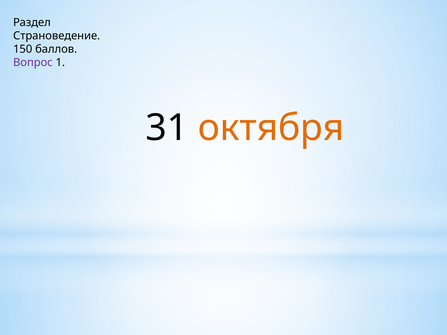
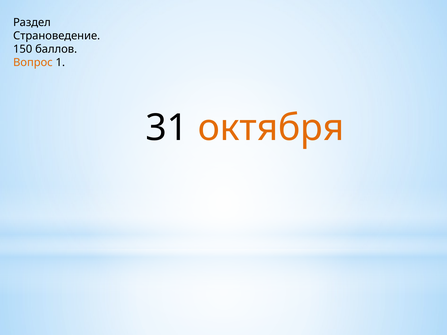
Вопрос colour: purple -> orange
